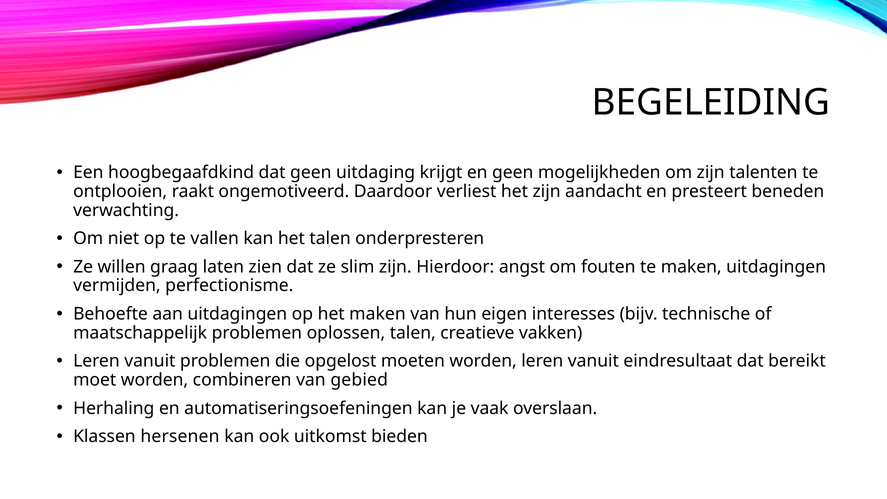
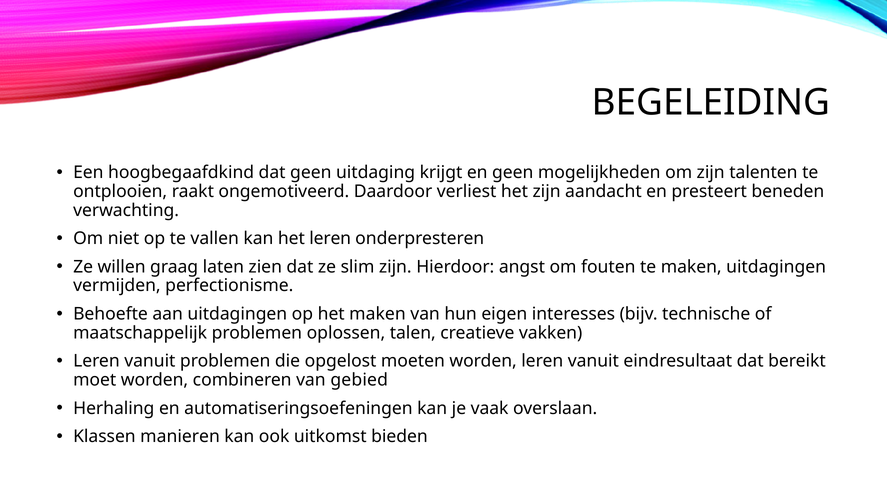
het talen: talen -> leren
hersenen: hersenen -> manieren
